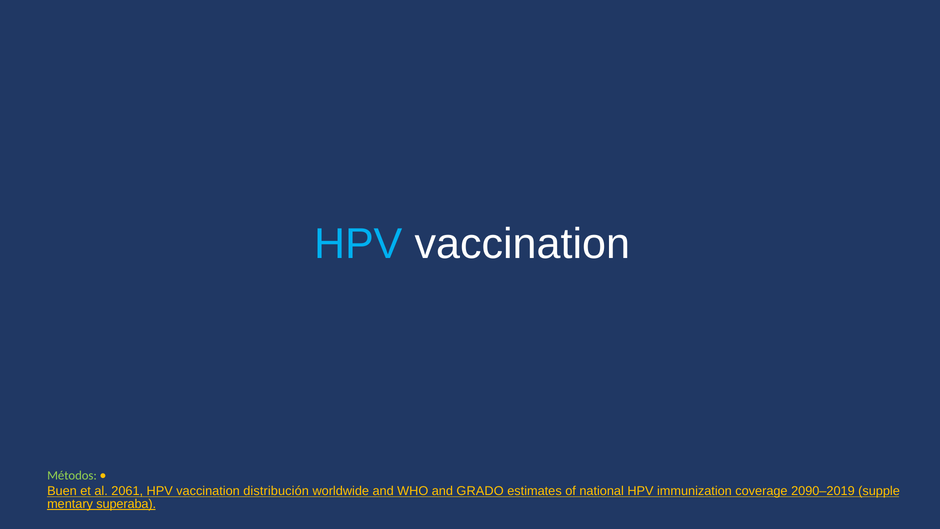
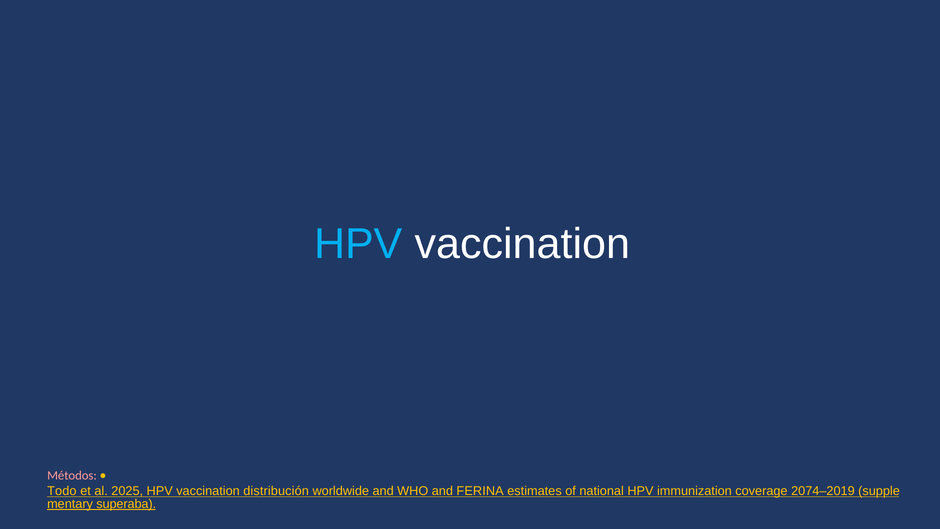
Métodos colour: light green -> pink
Buen: Buen -> Todo
2061: 2061 -> 2025
GRADO: GRADO -> FERINA
2090–2019: 2090–2019 -> 2074–2019
